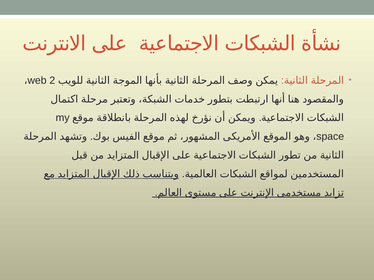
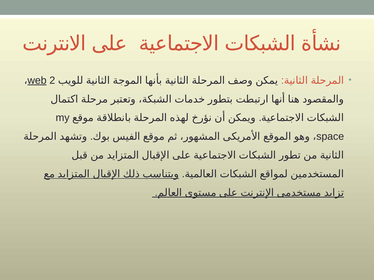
web underline: none -> present
